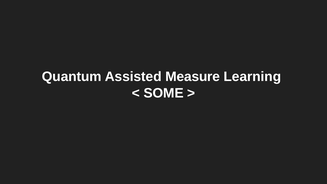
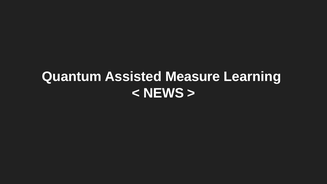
SOME: SOME -> NEWS
